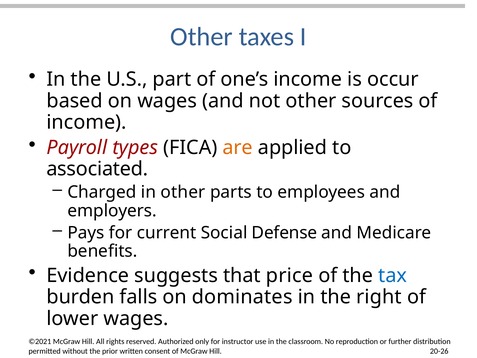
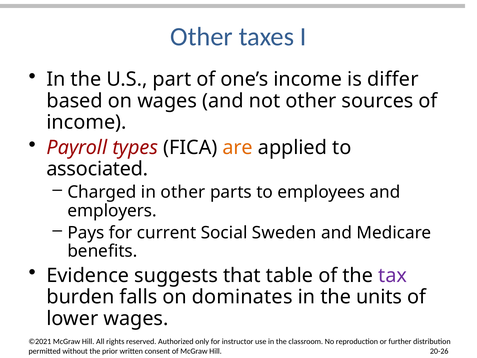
occur: occur -> differ
Defense: Defense -> Sweden
price: price -> table
tax colour: blue -> purple
right: right -> units
